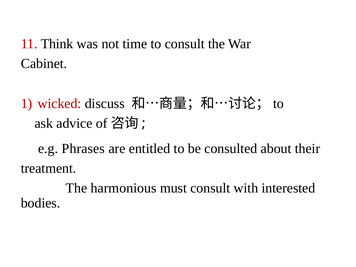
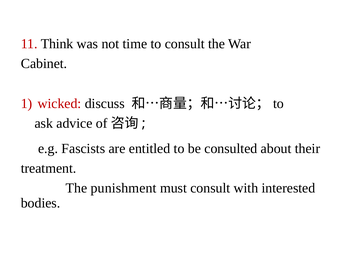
Phrases: Phrases -> Fascists
harmonious: harmonious -> punishment
